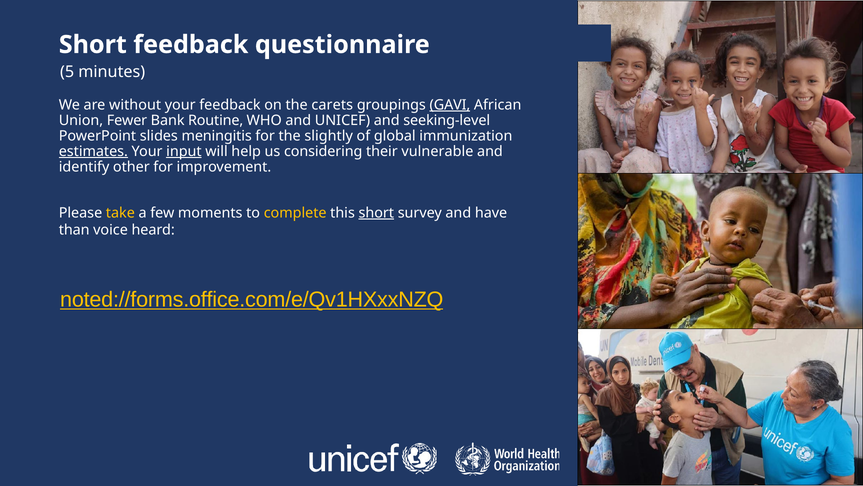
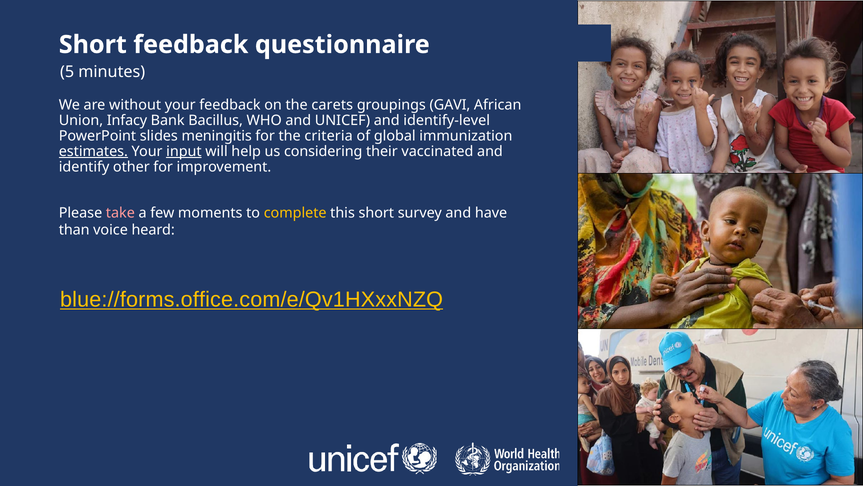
GAVI underline: present -> none
Fewer: Fewer -> Infacy
Routine: Routine -> Bacillus
seeking-level: seeking-level -> identify-level
slightly: slightly -> criteria
vulnerable: vulnerable -> vaccinated
take colour: yellow -> pink
short at (376, 213) underline: present -> none
noted://forms.office.com/e/Qv1HXxxNZQ: noted://forms.office.com/e/Qv1HXxxNZQ -> blue://forms.office.com/e/Qv1HXxxNZQ
